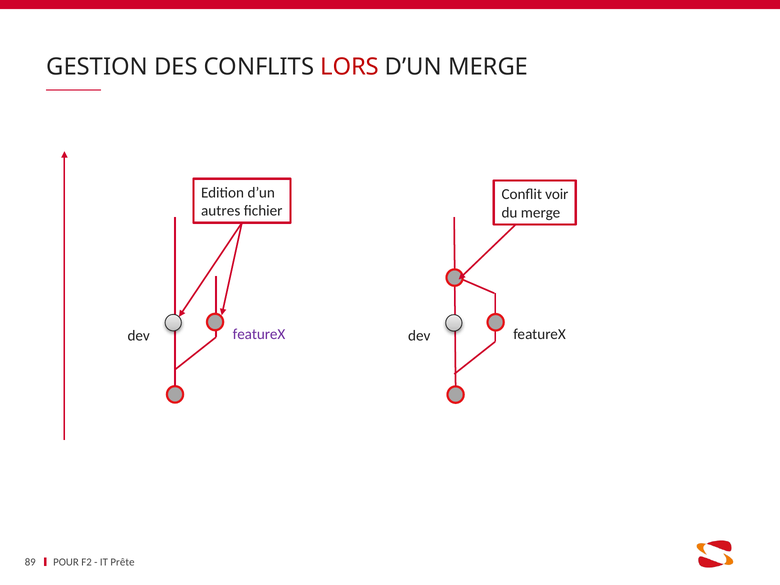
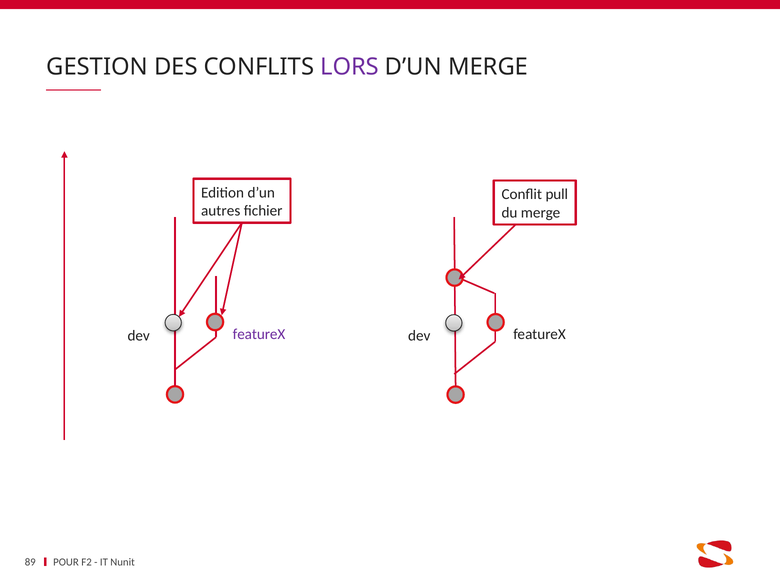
LORS colour: red -> purple
voir: voir -> pull
Prête: Prête -> Nunit
